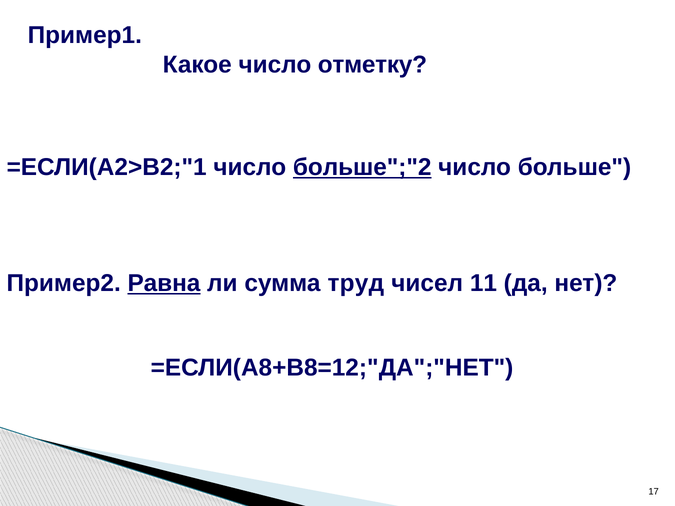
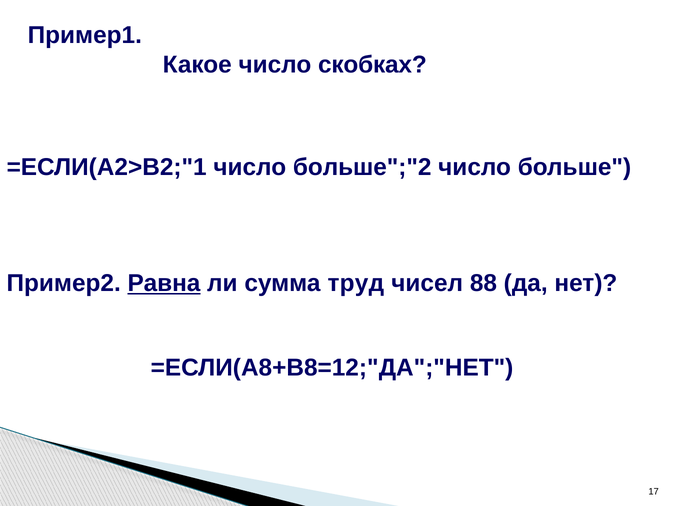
отметку: отметку -> скобках
больше";"2 underline: present -> none
11: 11 -> 88
